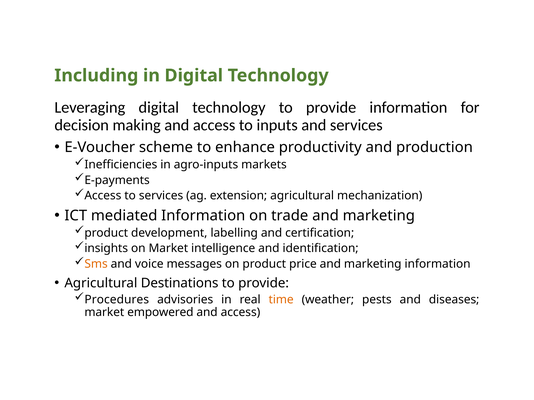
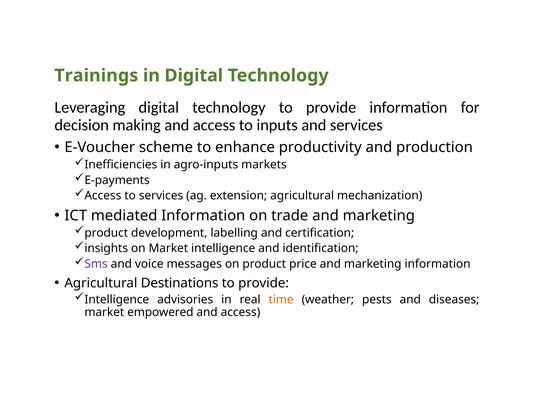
Including: Including -> Trainings
Sms colour: orange -> purple
Procedures at (117, 300): Procedures -> Intelligence
